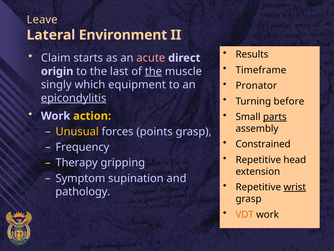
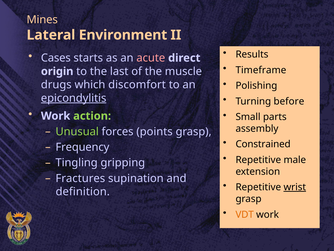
Leave: Leave -> Mines
Claim: Claim -> Cases
the at (153, 71) underline: present -> none
Pronator: Pronator -> Polishing
singly: singly -> drugs
equipment: equipment -> discomfort
action colour: yellow -> light green
parts underline: present -> none
Unusual colour: yellow -> light green
head: head -> male
Therapy: Therapy -> Tingling
Symptom: Symptom -> Fractures
pathology: pathology -> definition
